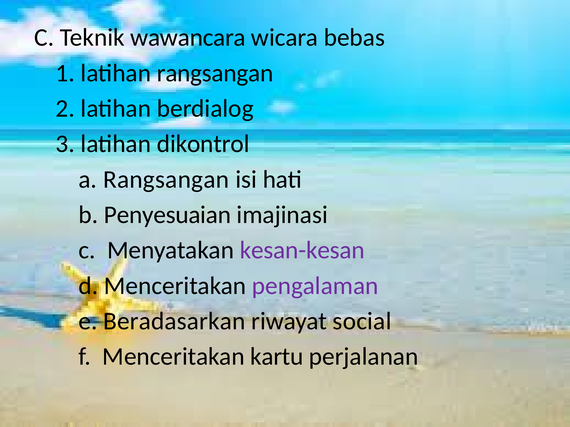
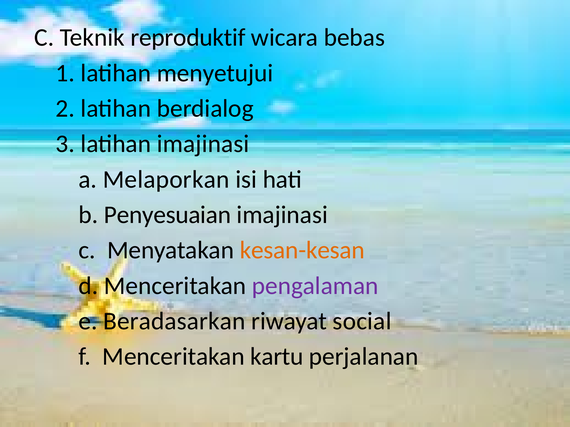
wawancara: wawancara -> reproduktif
latihan rangsangan: rangsangan -> menyetujui
latihan dikontrol: dikontrol -> imajinasi
a Rangsangan: Rangsangan -> Melaporkan
kesan-kesan colour: purple -> orange
